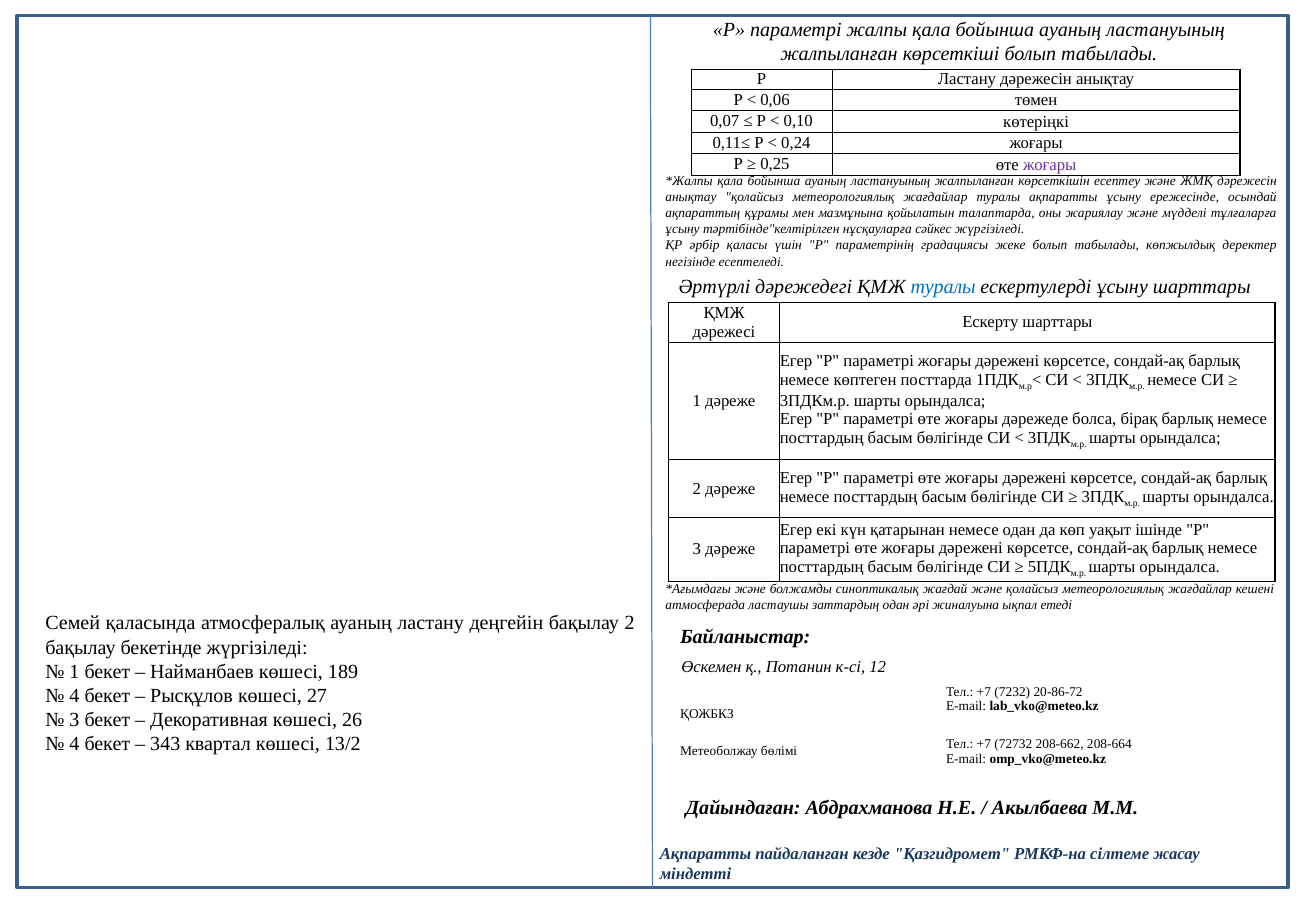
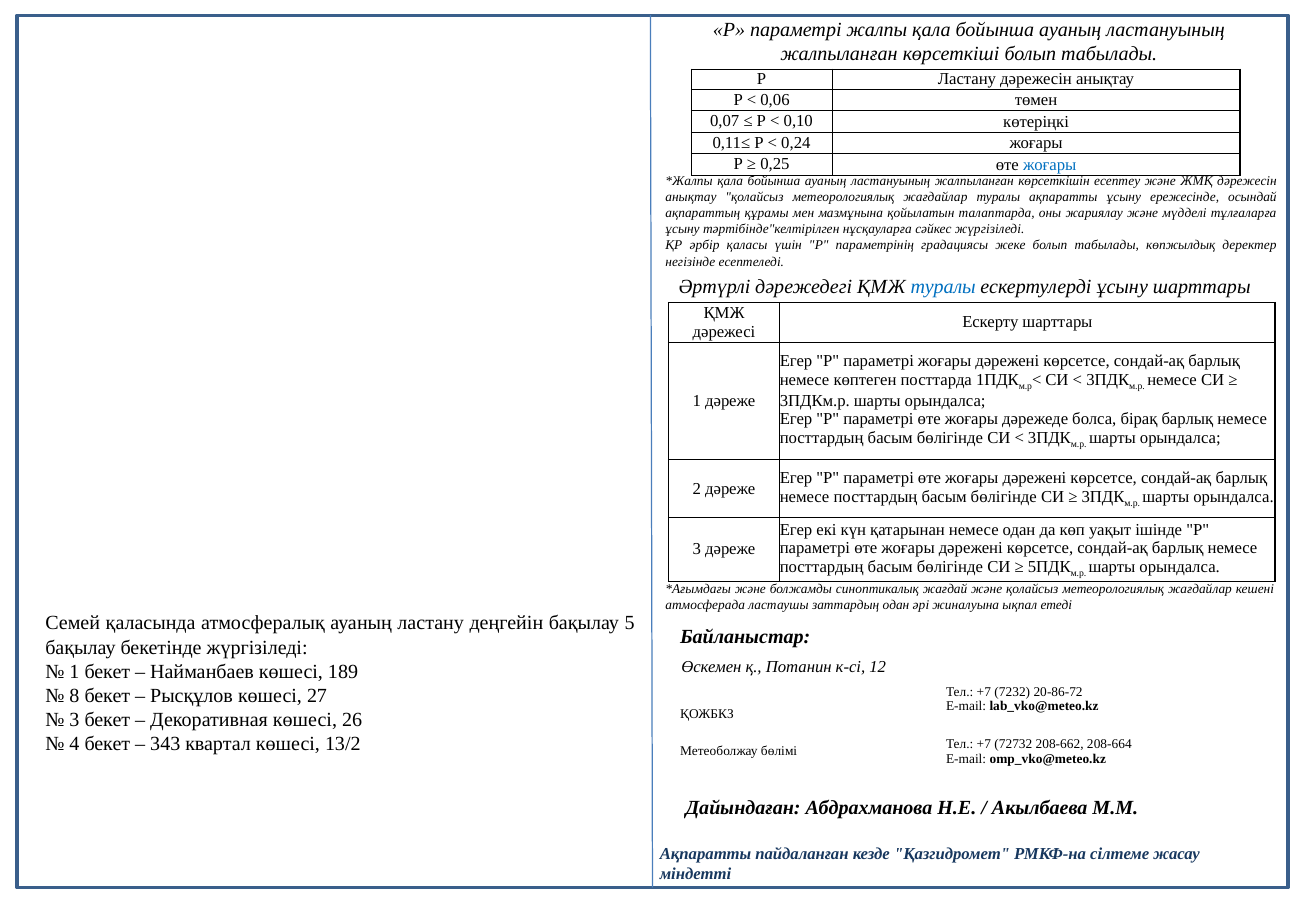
жоғары at (1050, 165) colour: purple -> blue
бақылау 2: 2 -> 5
4 at (74, 696): 4 -> 8
